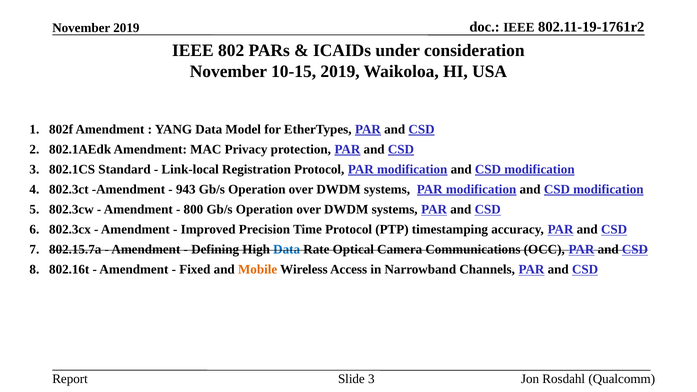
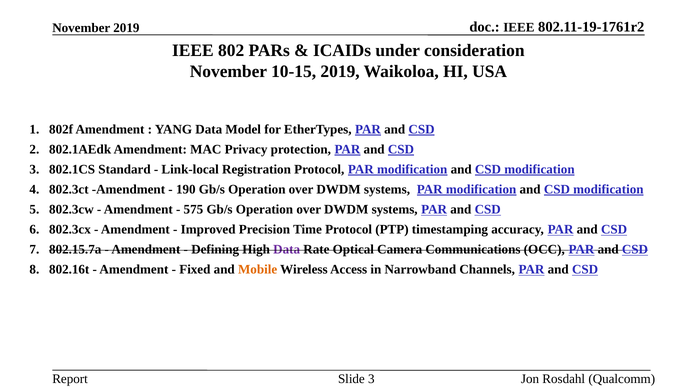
943: 943 -> 190
800: 800 -> 575
Data at (287, 249) colour: blue -> purple
